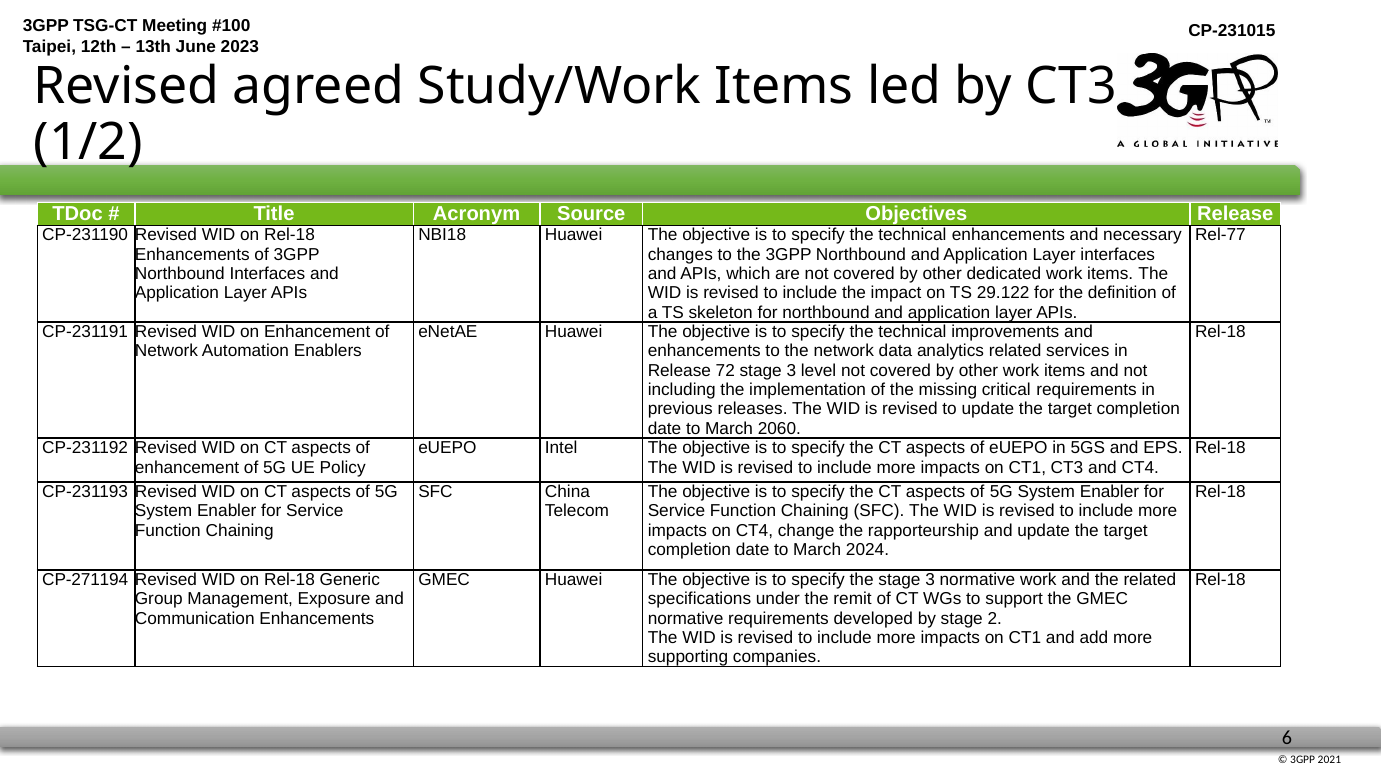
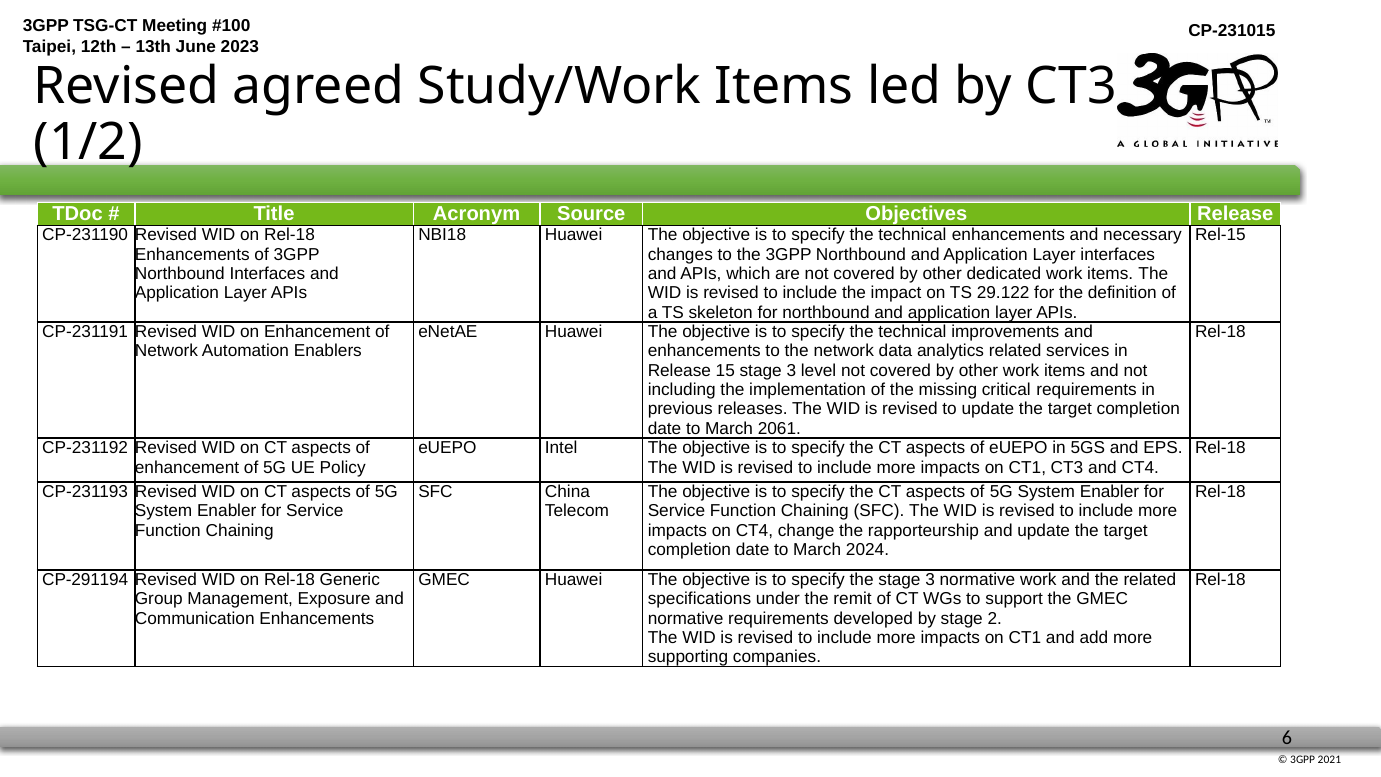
Rel-77: Rel-77 -> Rel-15
72: 72 -> 15
2060: 2060 -> 2061
CP-271194: CP-271194 -> CP-291194
